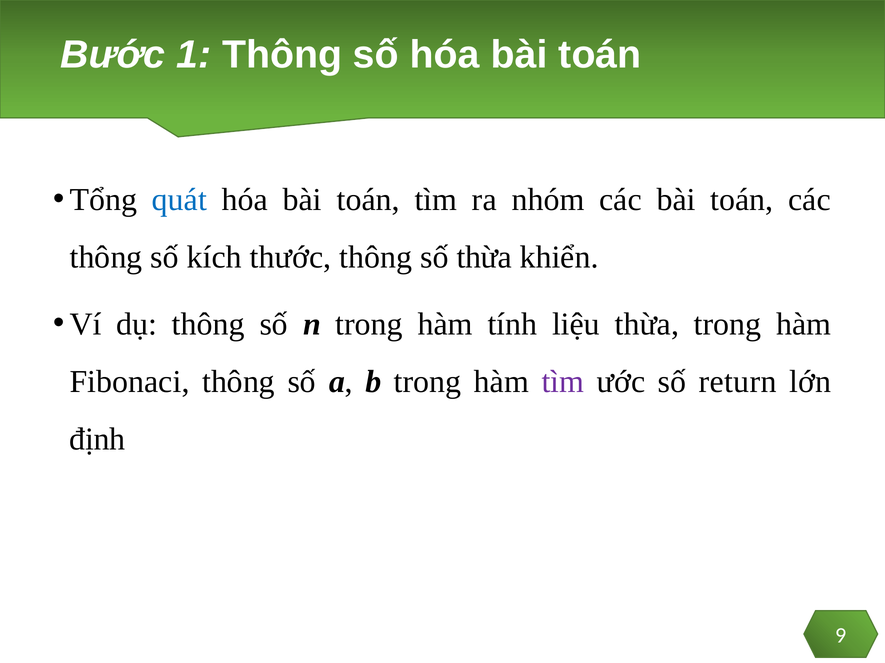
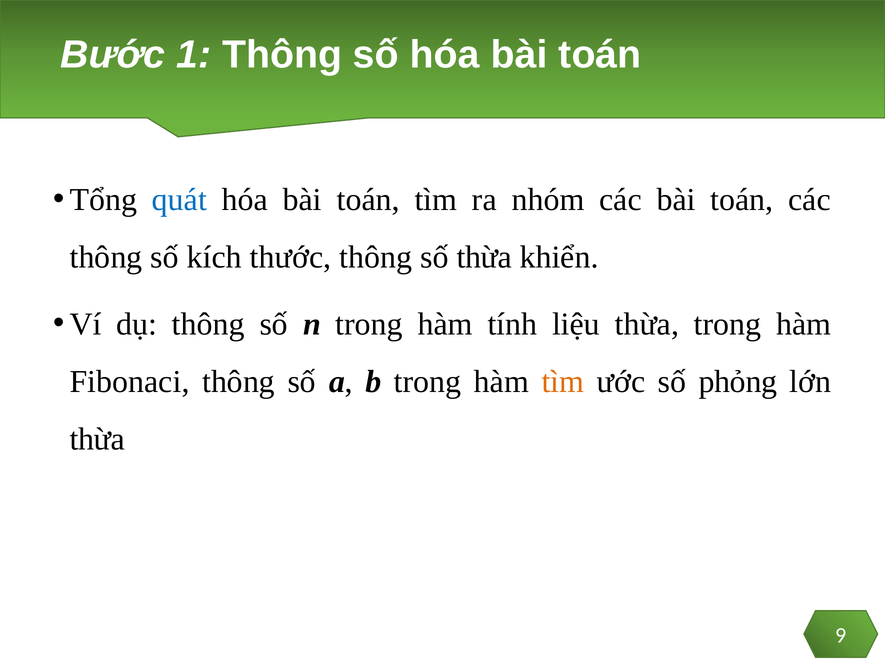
tìm at (563, 382) colour: purple -> orange
return: return -> phỏng
định at (97, 440): định -> thừa
